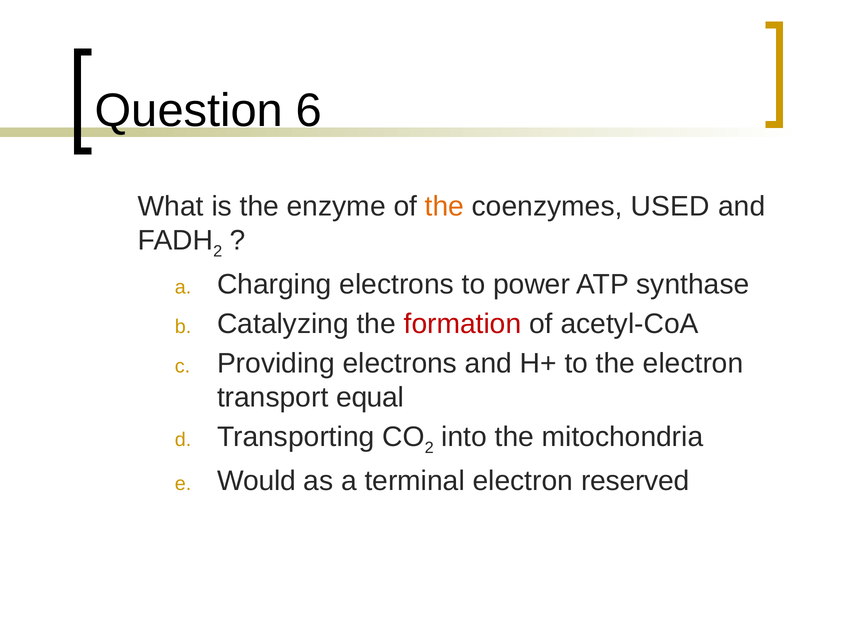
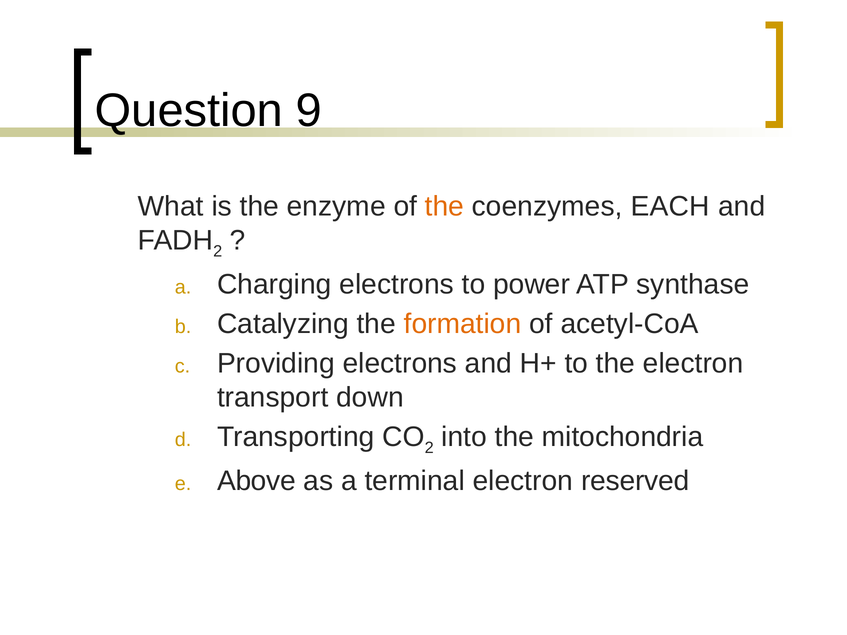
6: 6 -> 9
USED: USED -> EACH
formation colour: red -> orange
equal: equal -> down
Would: Would -> Above
